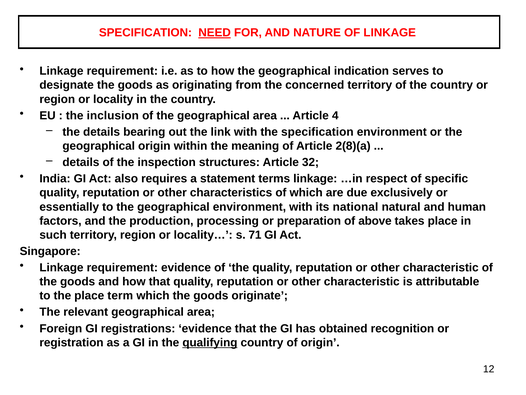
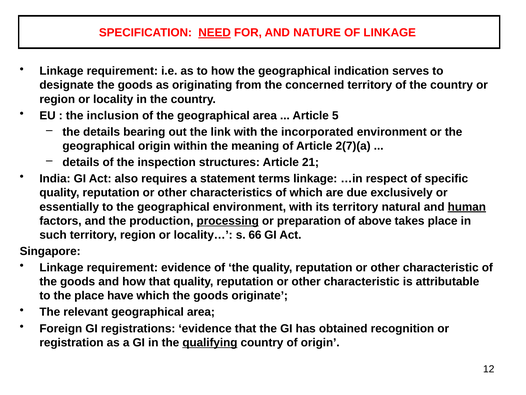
4: 4 -> 5
the specification: specification -> incorporated
2(8)(a: 2(8)(a -> 2(7)(a
32: 32 -> 21
its national: national -> territory
human underline: none -> present
processing underline: none -> present
71: 71 -> 66
term: term -> have
